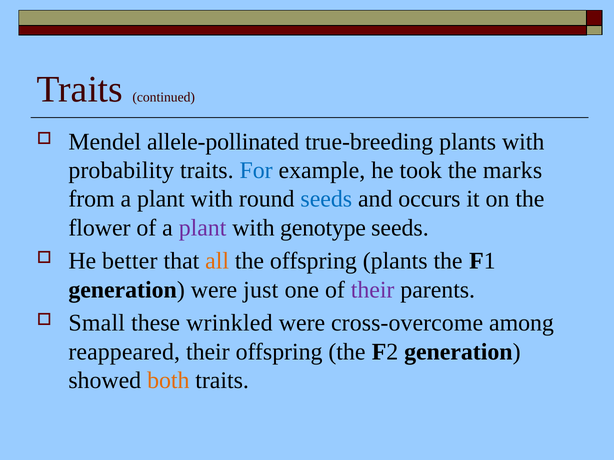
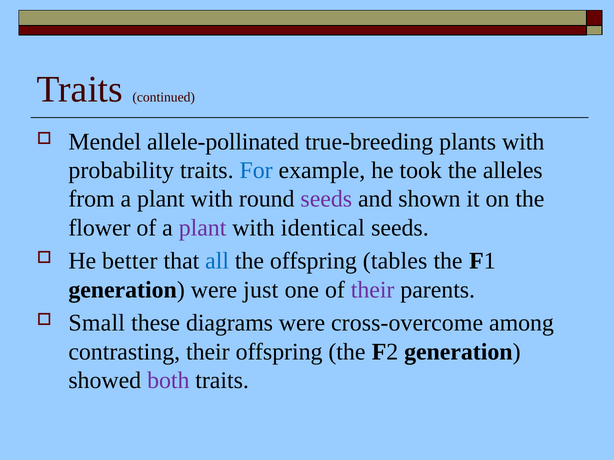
marks: marks -> alleles
seeds at (326, 199) colour: blue -> purple
occurs: occurs -> shown
genotype: genotype -> identical
all colour: orange -> blue
offspring plants: plants -> tables
wrinkled: wrinkled -> diagrams
reappeared: reappeared -> contrasting
both colour: orange -> purple
